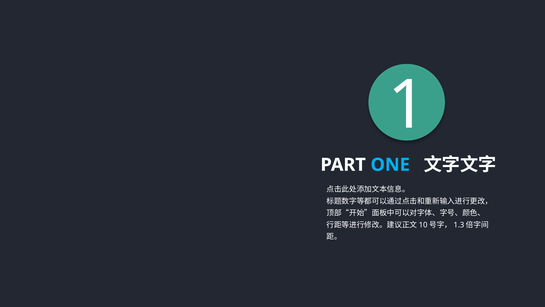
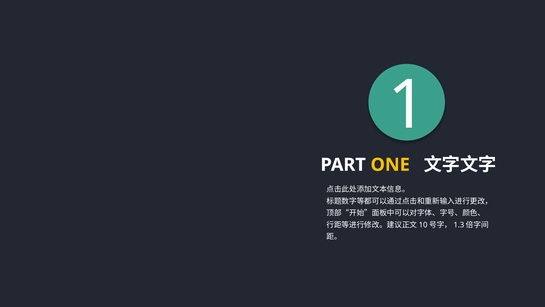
ONE colour: light blue -> yellow
